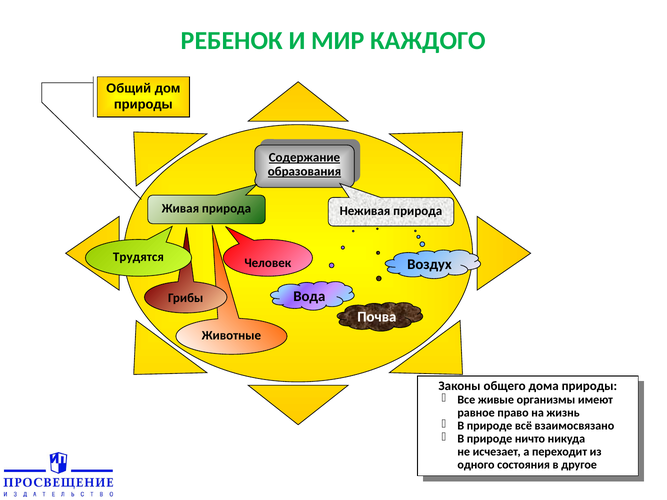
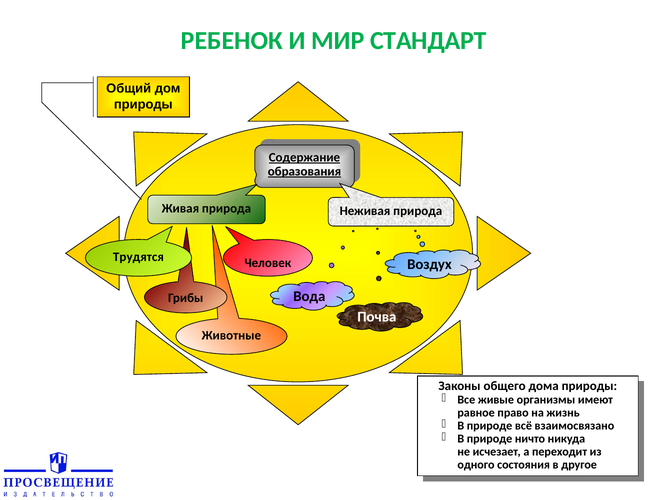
КАЖДОГО: КАЖДОГО -> СТАНДАРТ
